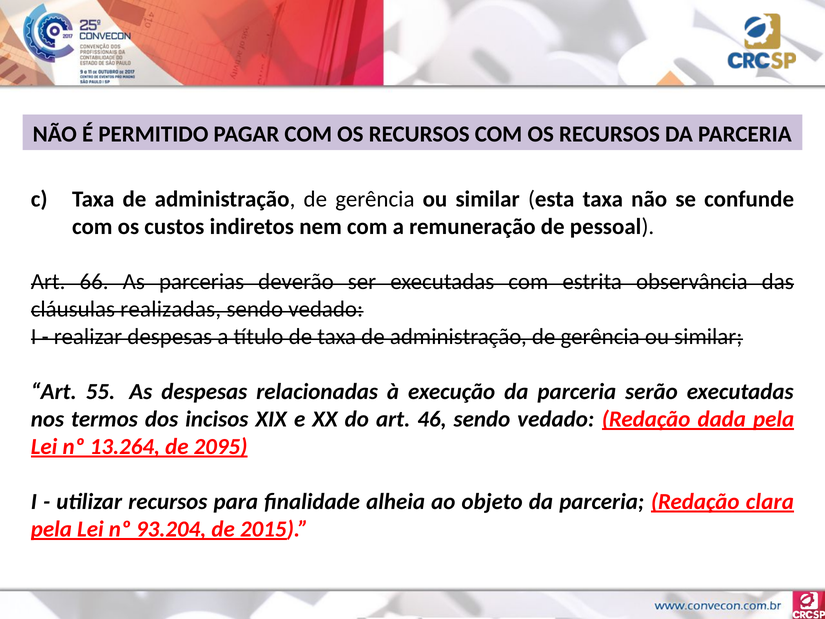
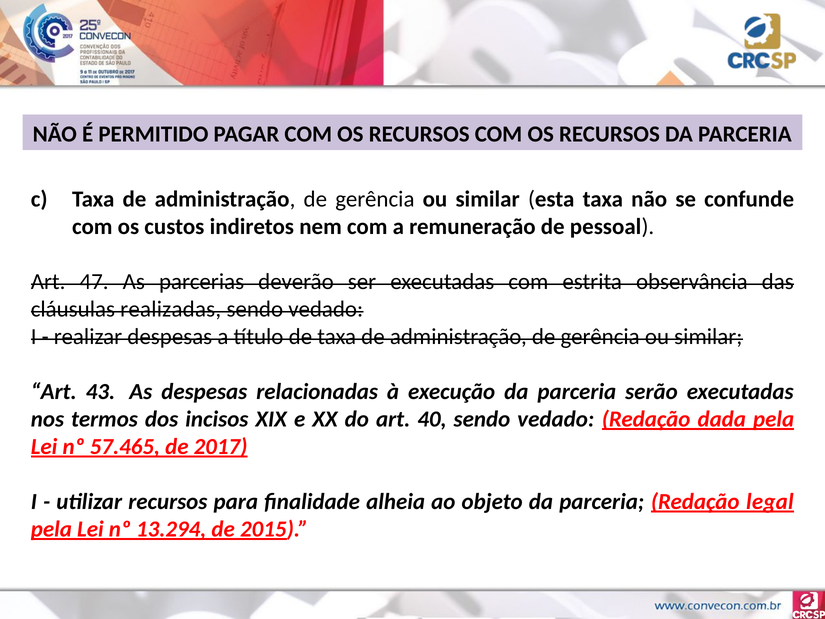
66: 66 -> 47
55: 55 -> 43
46: 46 -> 40
13.264: 13.264 -> 57.465
2095: 2095 -> 2017
clara: clara -> legal
93.204: 93.204 -> 13.294
